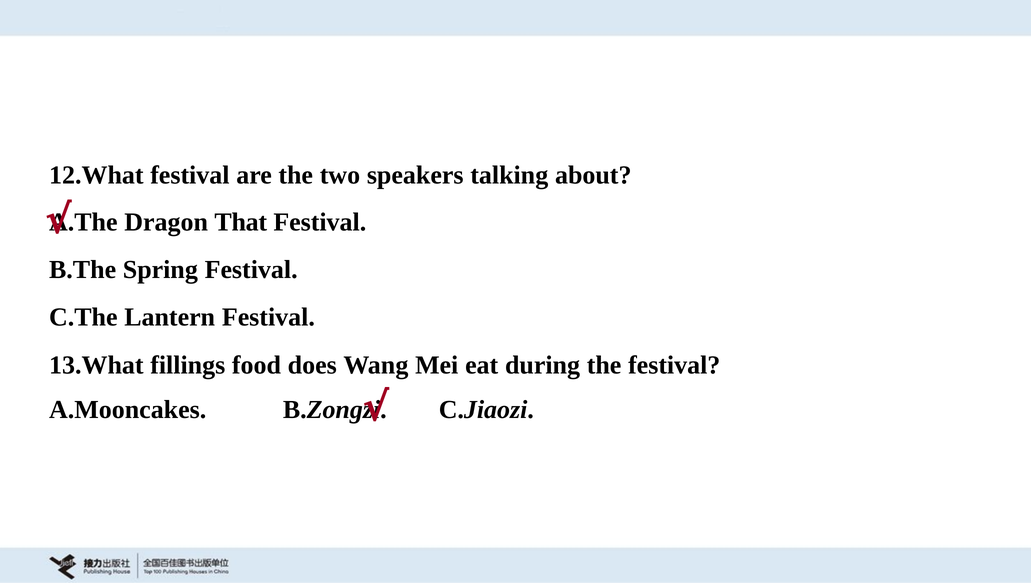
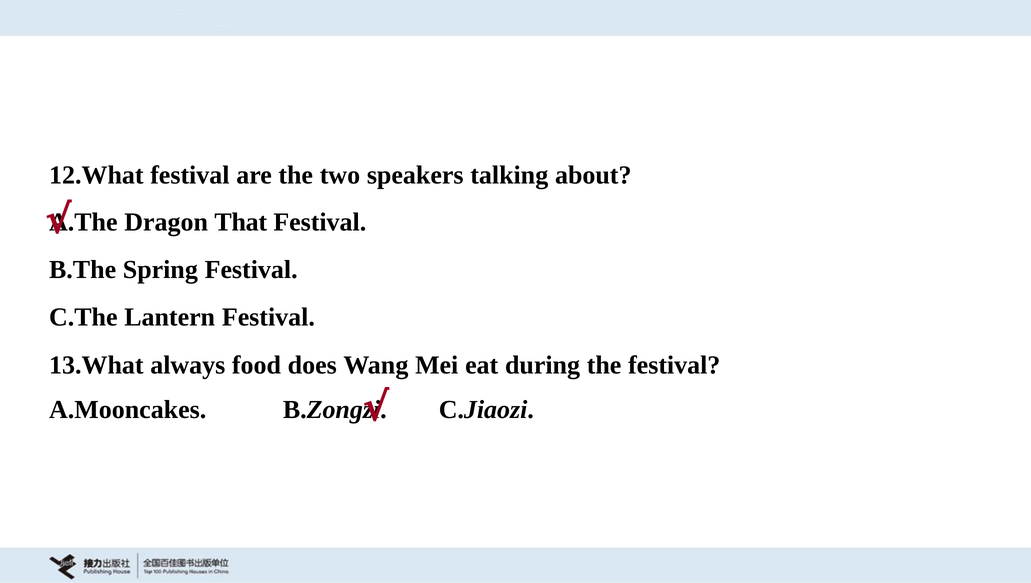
fillings: fillings -> always
